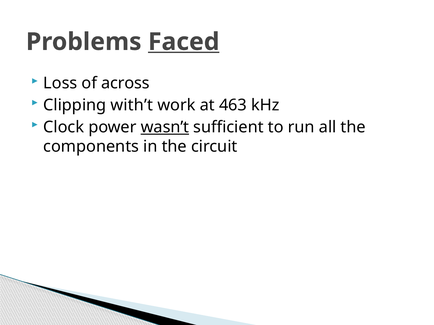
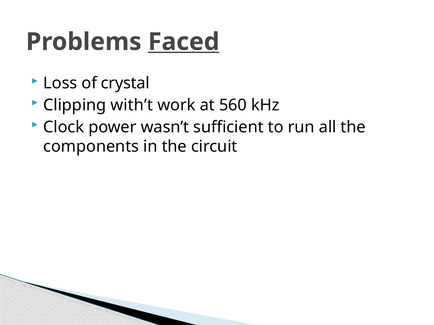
across: across -> crystal
463: 463 -> 560
wasn’t underline: present -> none
